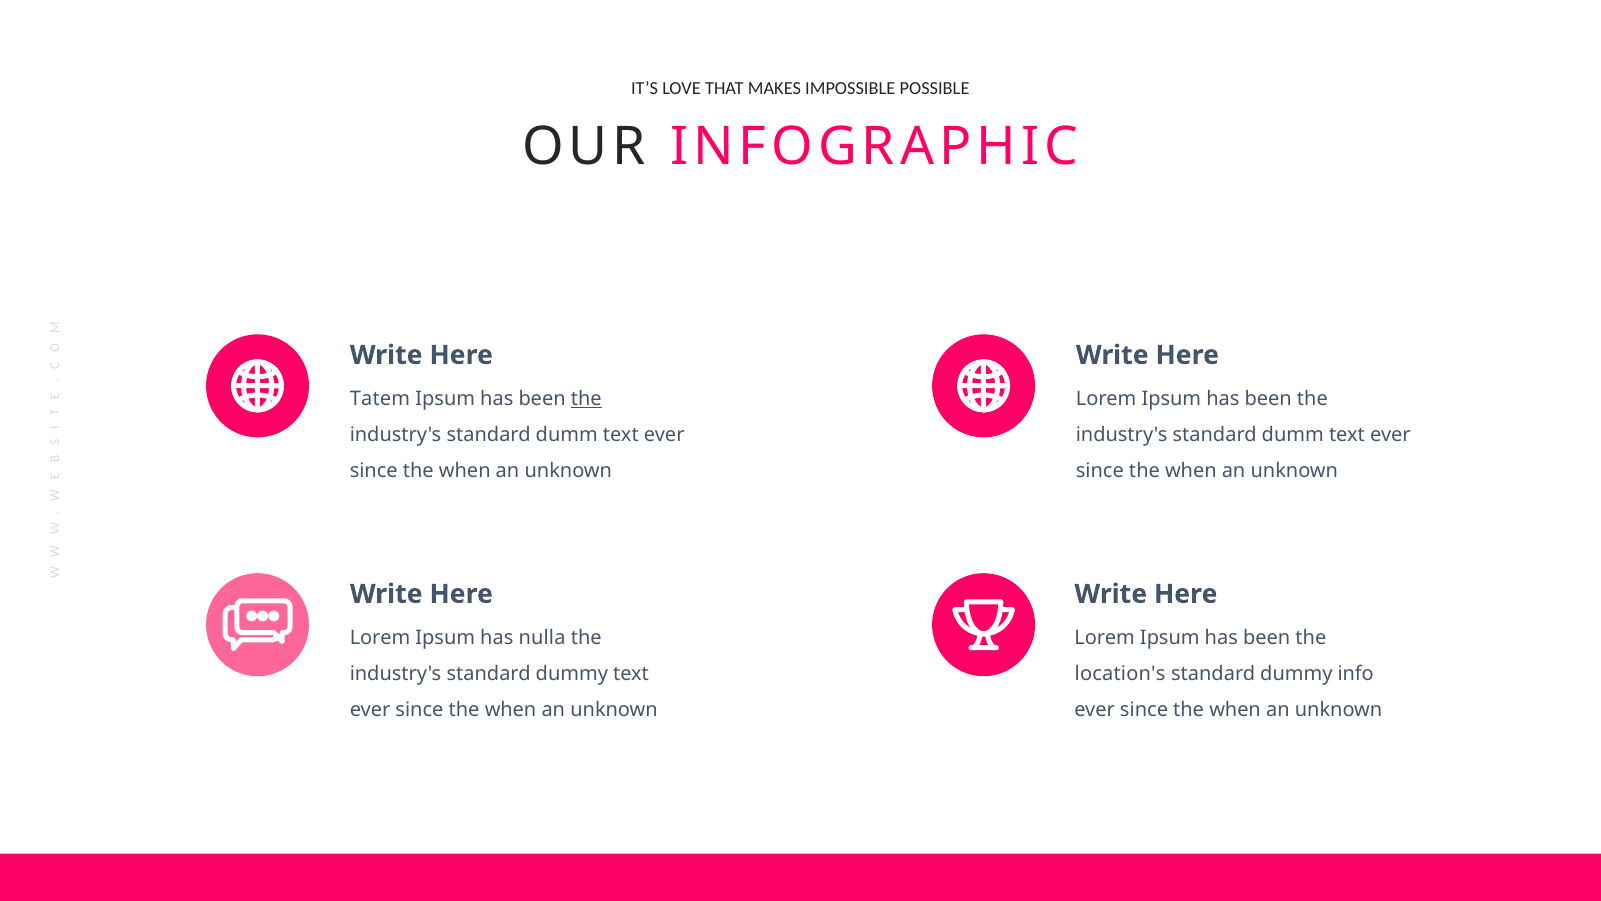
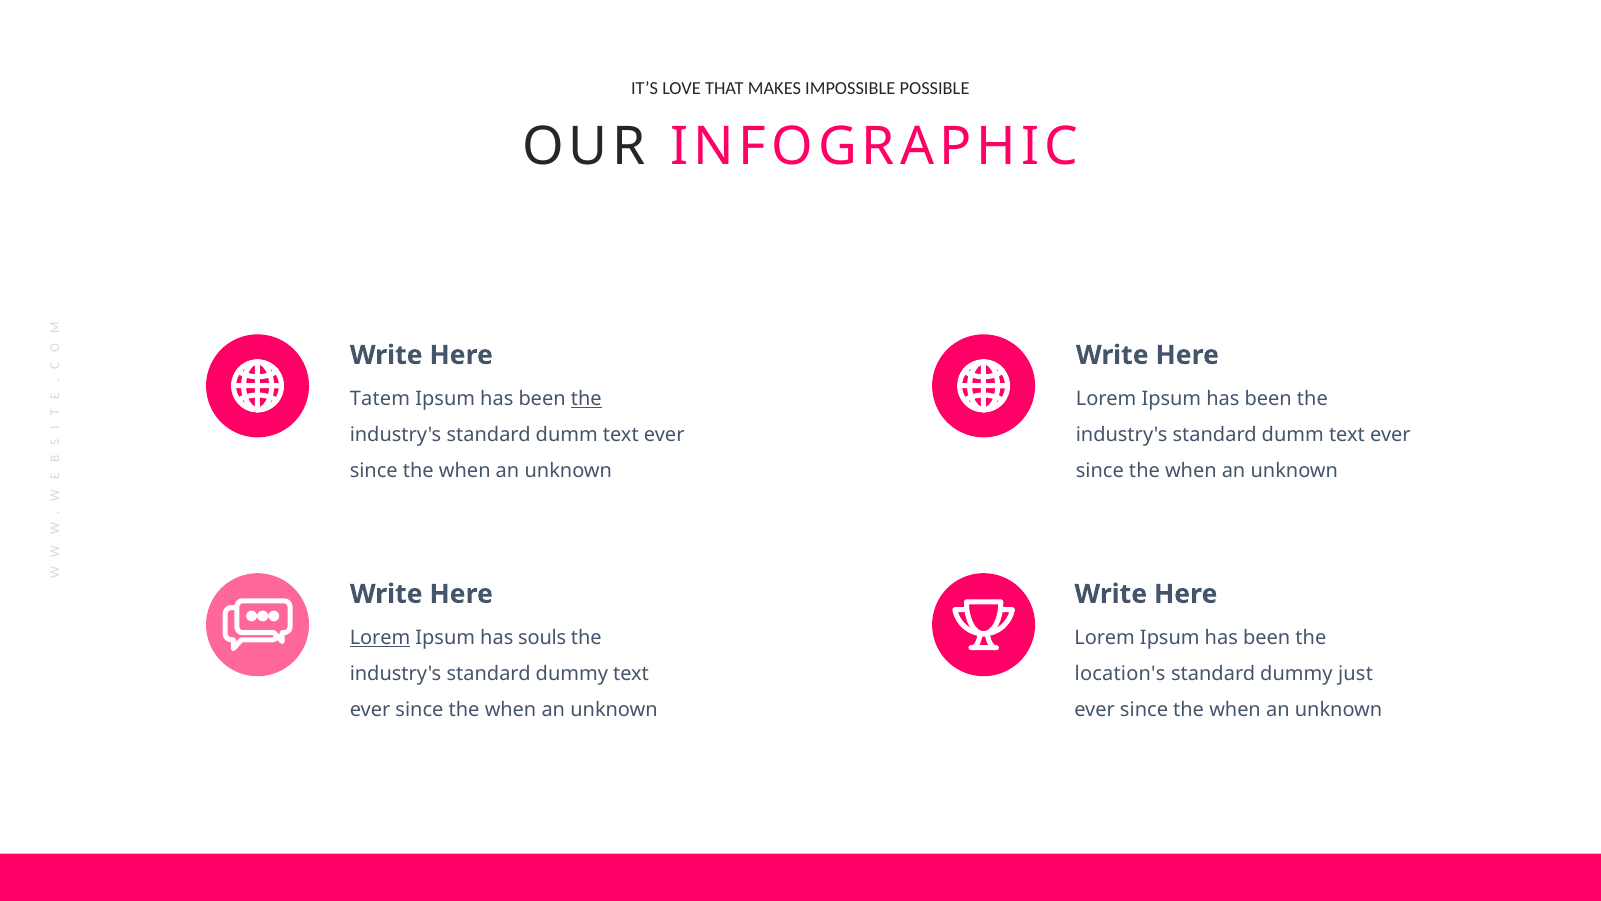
Lorem at (380, 637) underline: none -> present
nulla: nulla -> souls
info: info -> just
